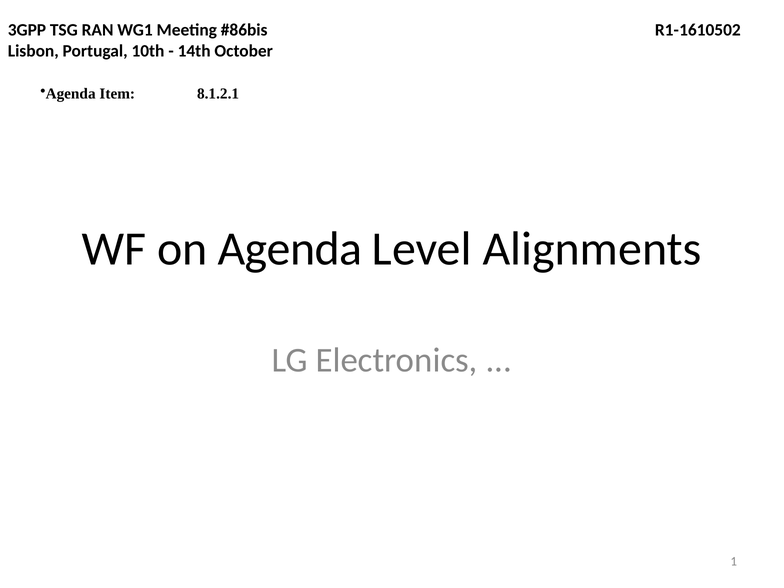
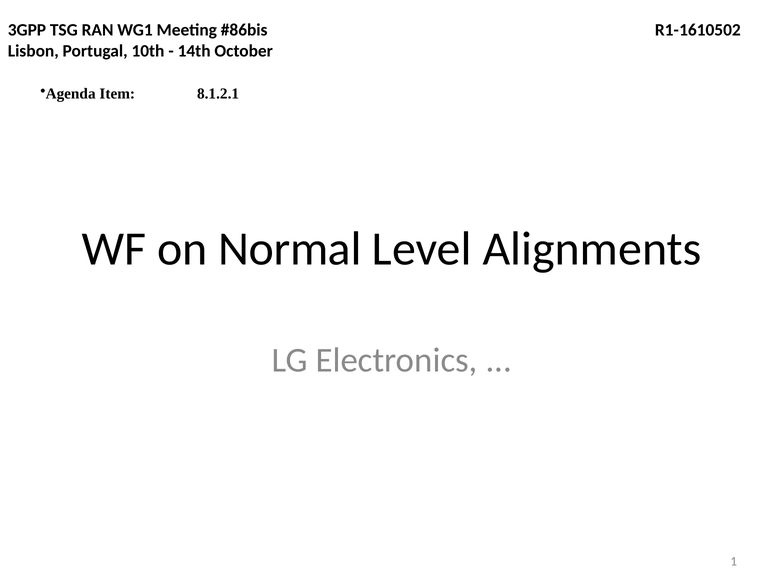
on Agenda: Agenda -> Normal
